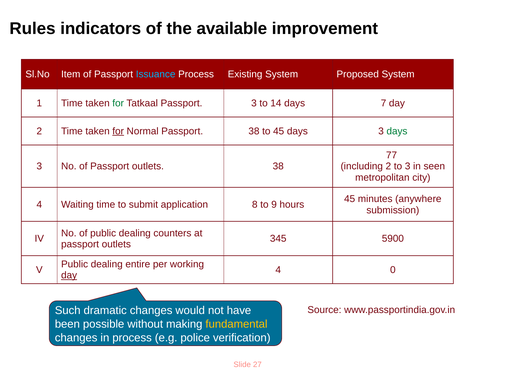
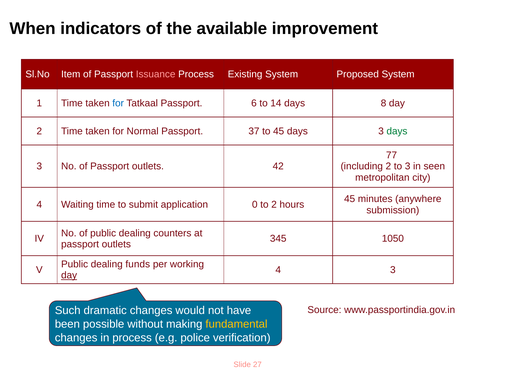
Rules: Rules -> When
Issuance colour: light blue -> pink
for at (118, 103) colour: green -> blue
Passport 3: 3 -> 6
7: 7 -> 8
for at (118, 131) underline: present -> none
Passport 38: 38 -> 37
outlets 38: 38 -> 42
8: 8 -> 0
to 9: 9 -> 2
5900: 5900 -> 1050
entire: entire -> funds
4 0: 0 -> 3
